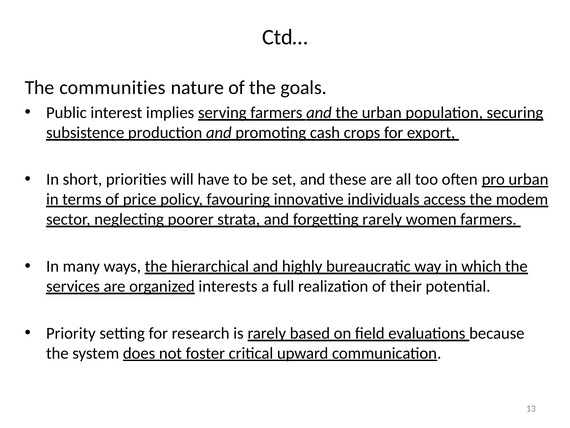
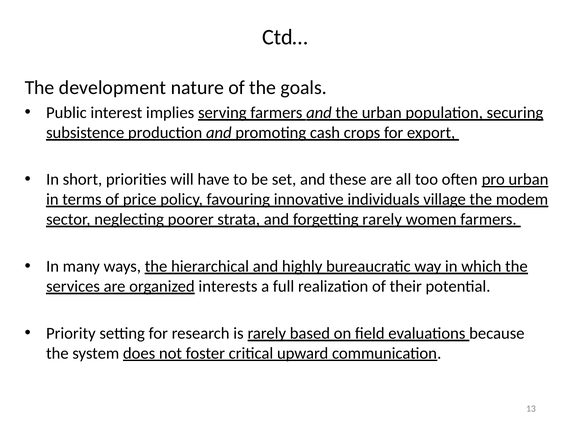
communities: communities -> development
access: access -> village
